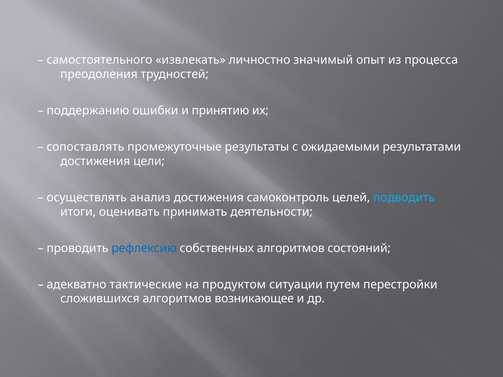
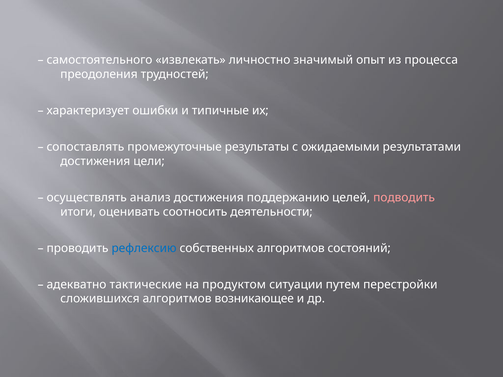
поддержанию: поддержанию -> характеризует
принятию: принятию -> типичные
самоконтроль: самоконтроль -> поддержанию
подводить colour: light blue -> pink
принимать: принимать -> соотносить
